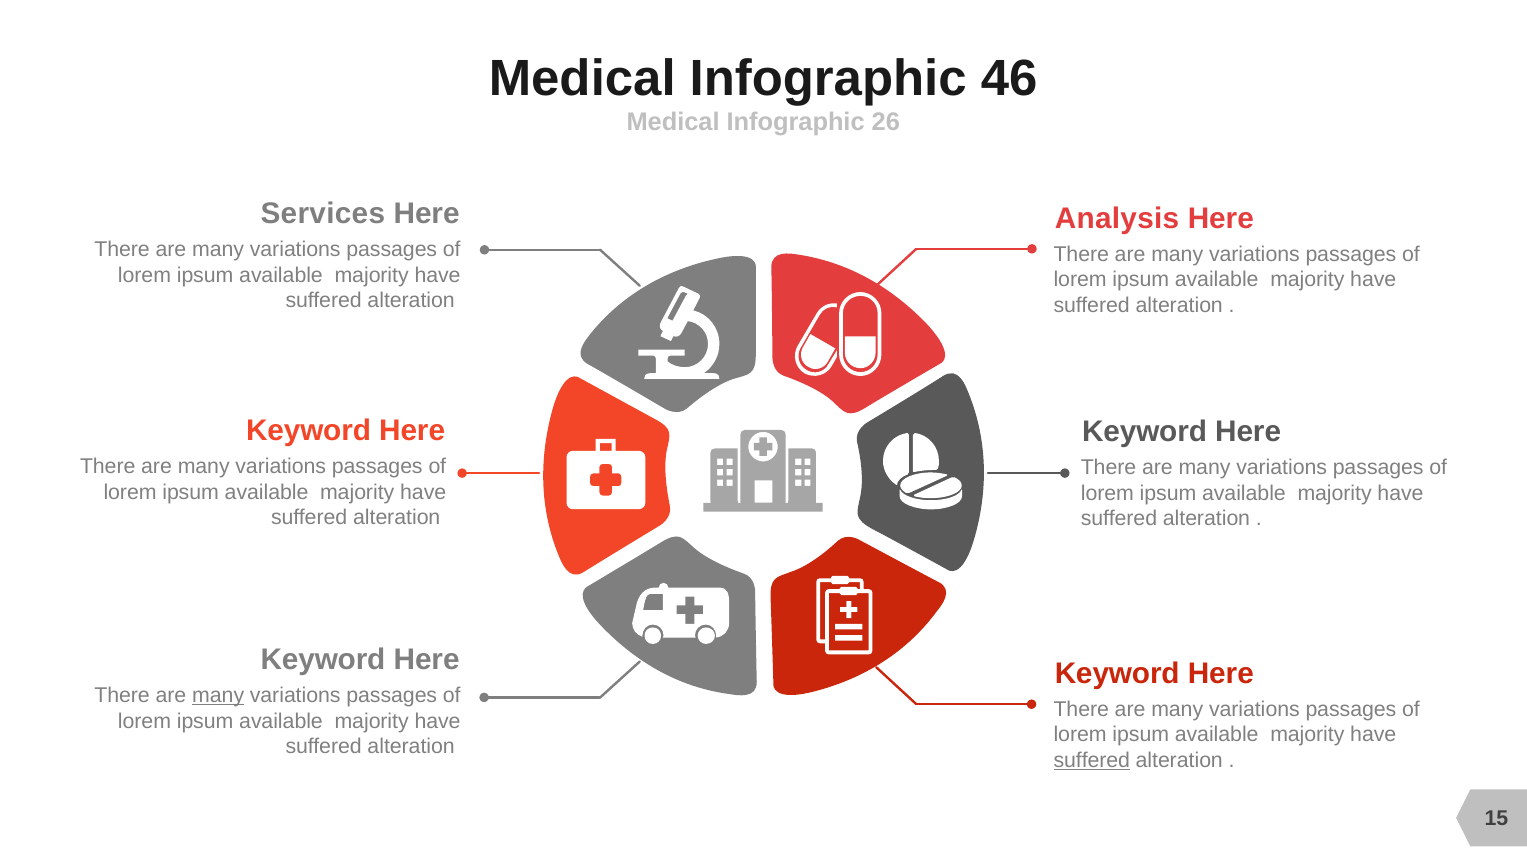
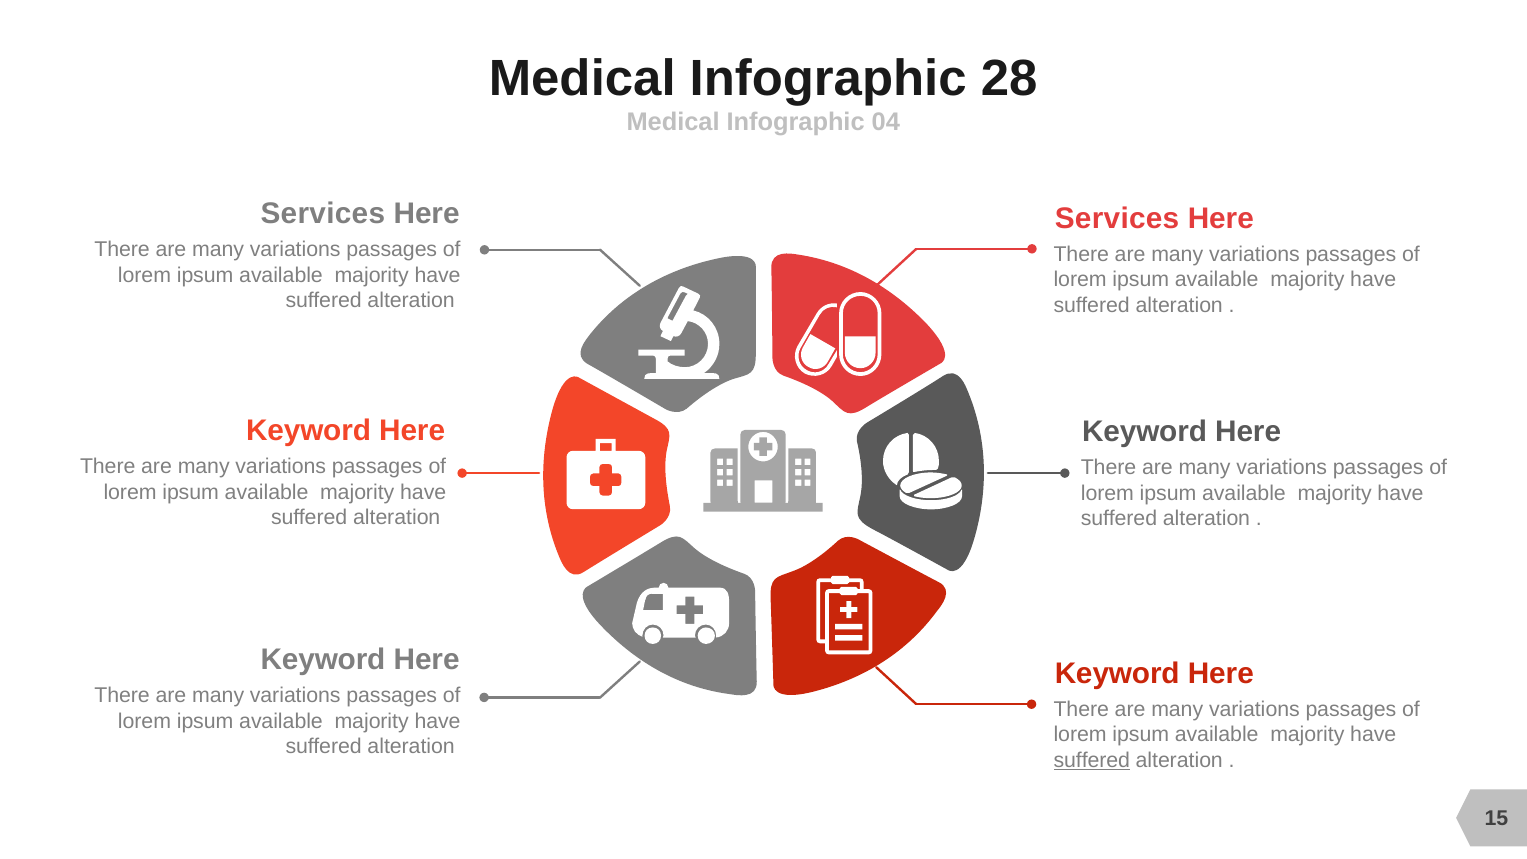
46: 46 -> 28
26: 26 -> 04
Analysis at (1117, 218): Analysis -> Services
many at (218, 696) underline: present -> none
